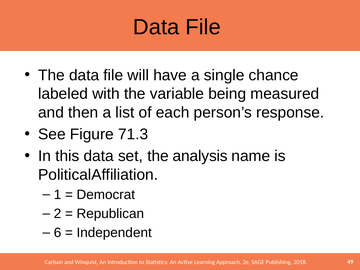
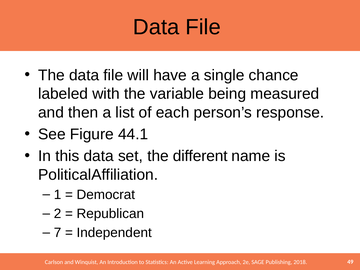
71.3: 71.3 -> 44.1
analysis: analysis -> different
6: 6 -> 7
